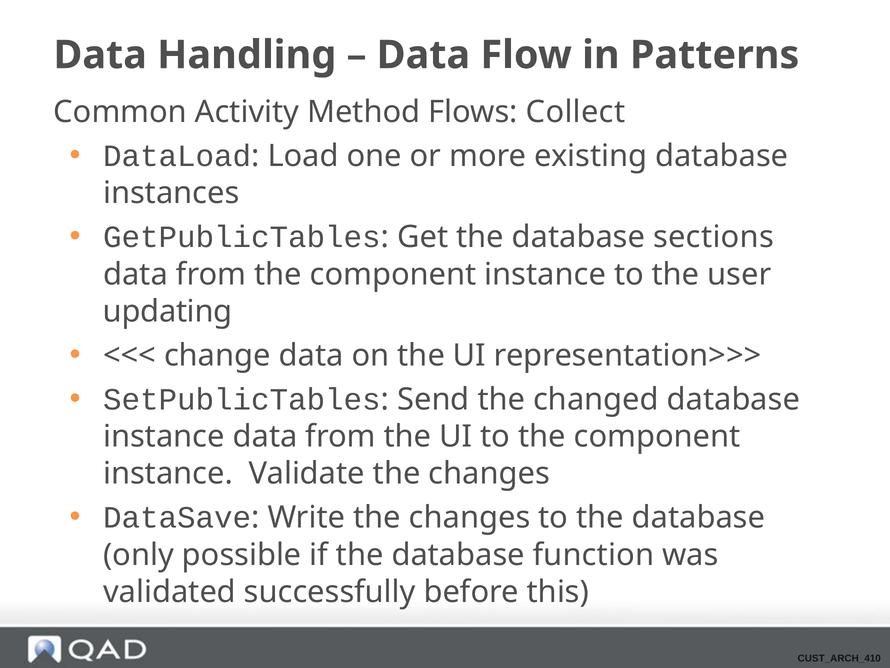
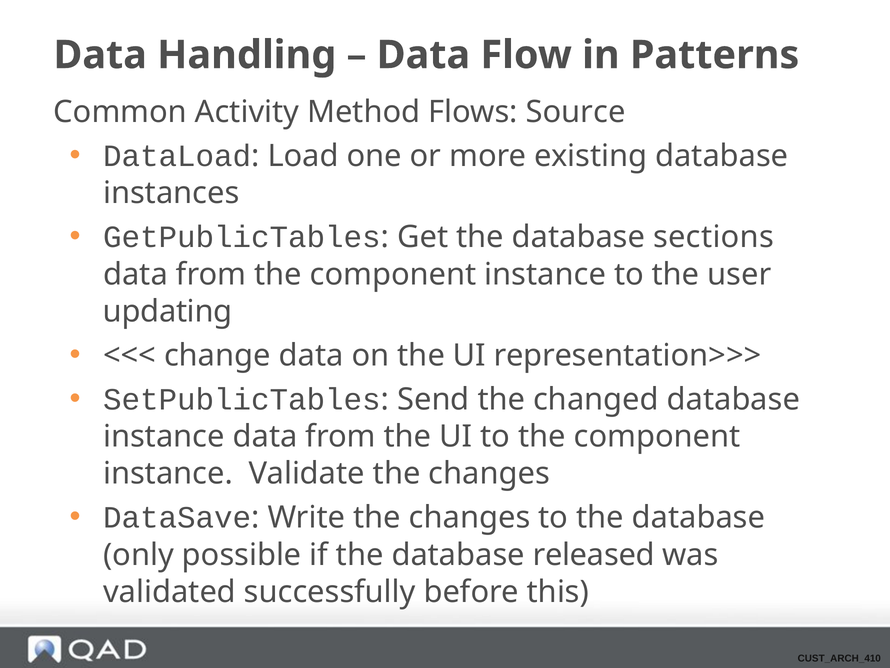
Collect: Collect -> Source
function: function -> released
